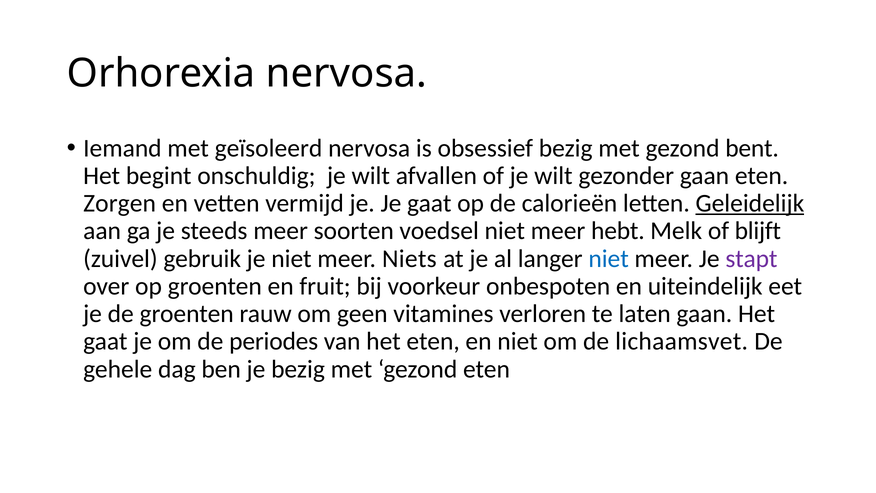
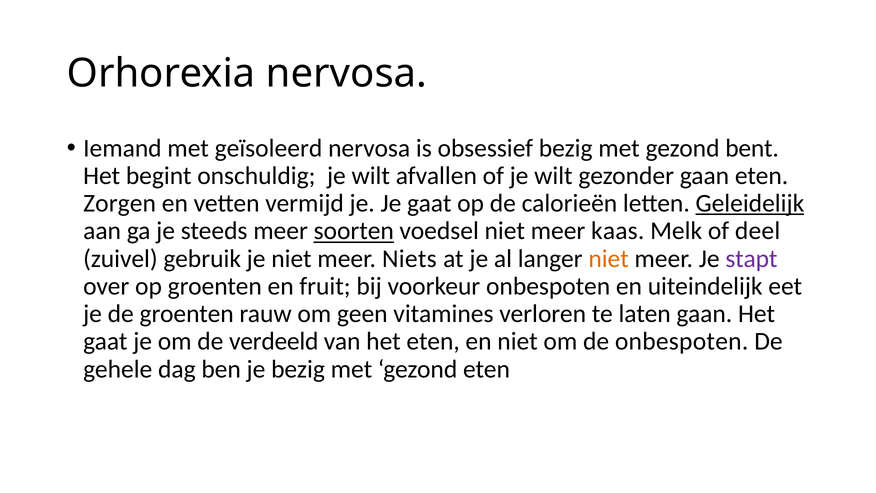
soorten underline: none -> present
hebt: hebt -> kaas
blijft: blijft -> deel
niet at (609, 259) colour: blue -> orange
periodes: periodes -> verdeeld
de lichaamsvet: lichaamsvet -> onbespoten
